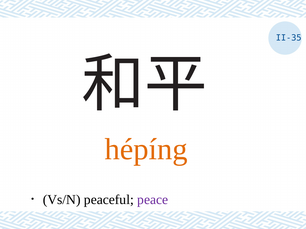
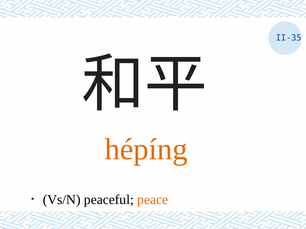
peace colour: purple -> orange
